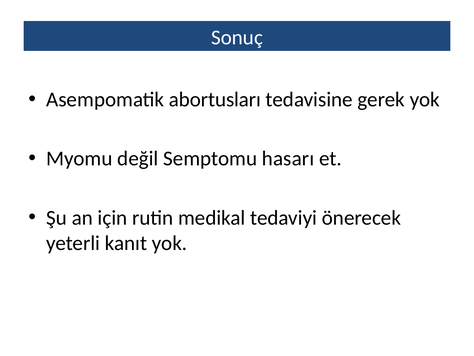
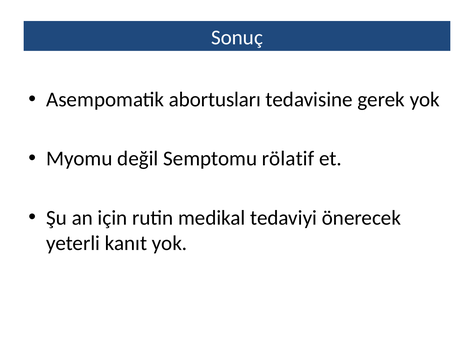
hasarı: hasarı -> rölatif
